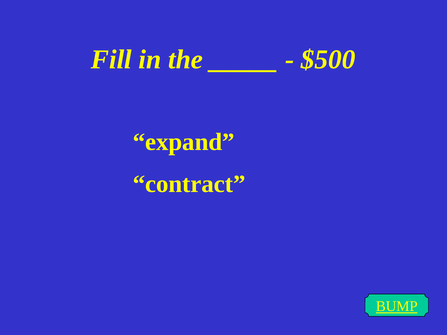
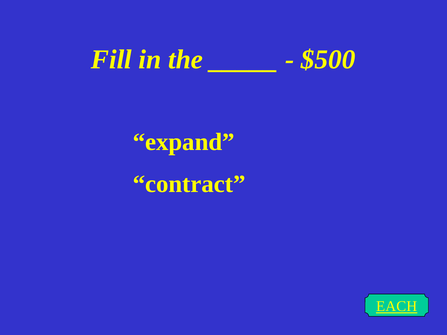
BUMP: BUMP -> EACH
